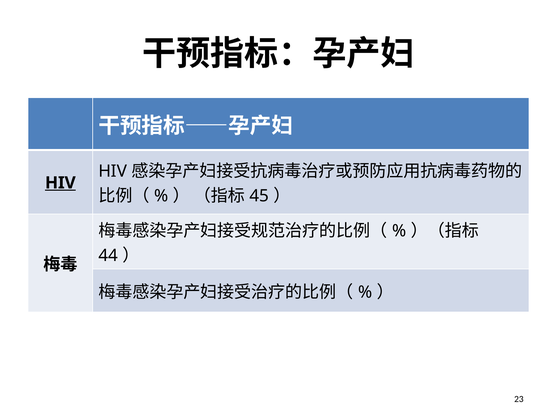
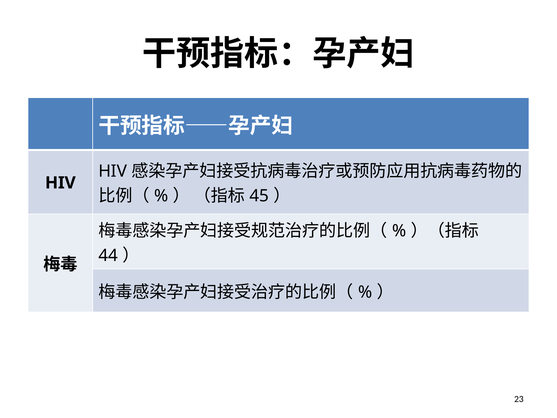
HIV at (60, 183) underline: present -> none
